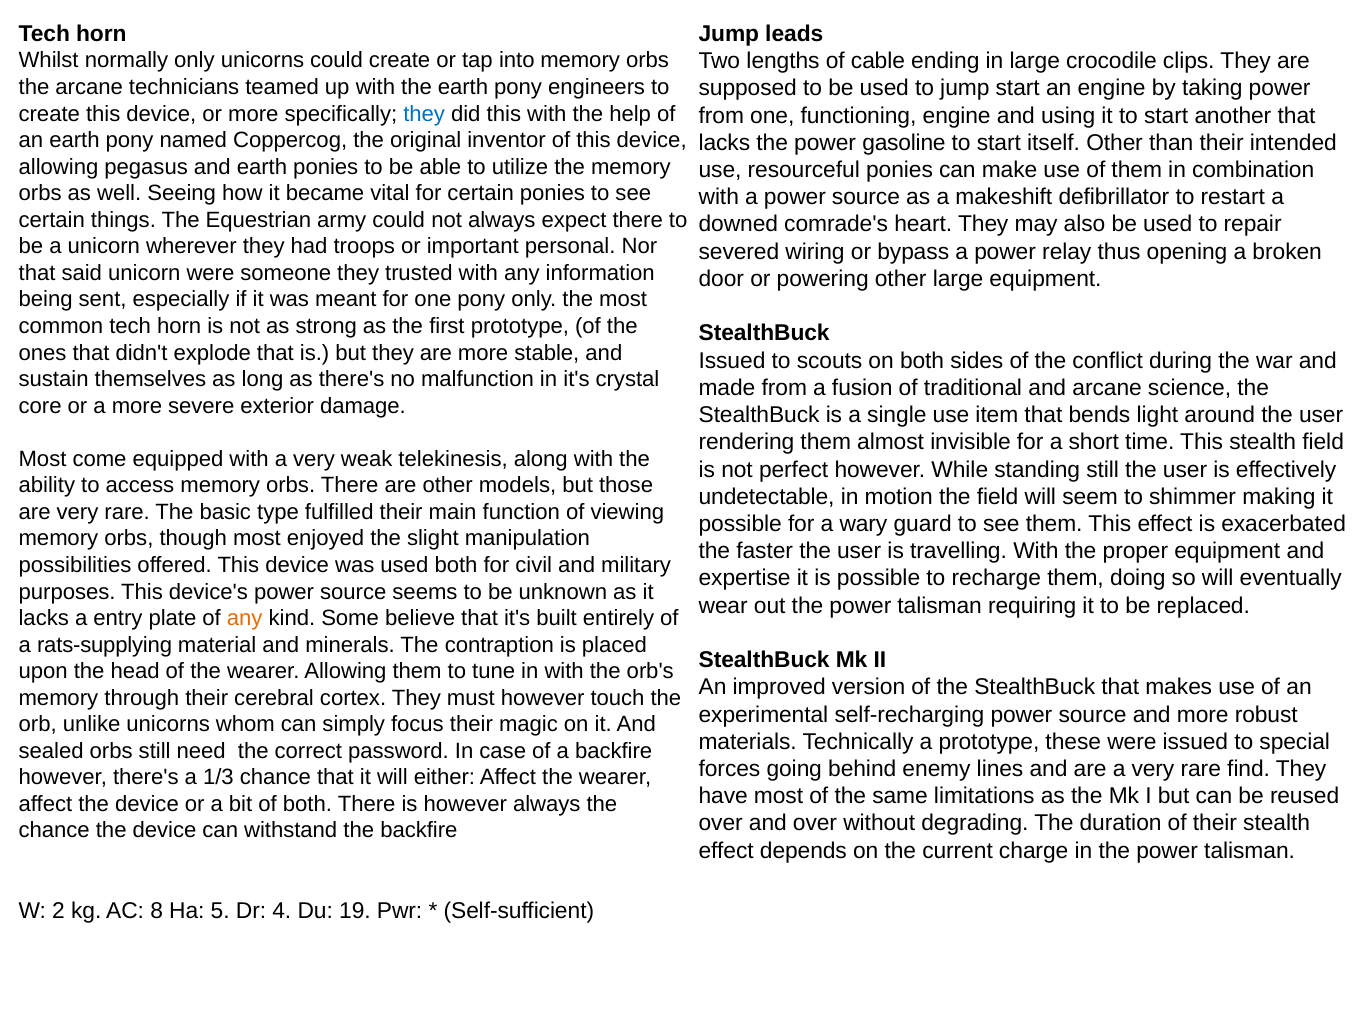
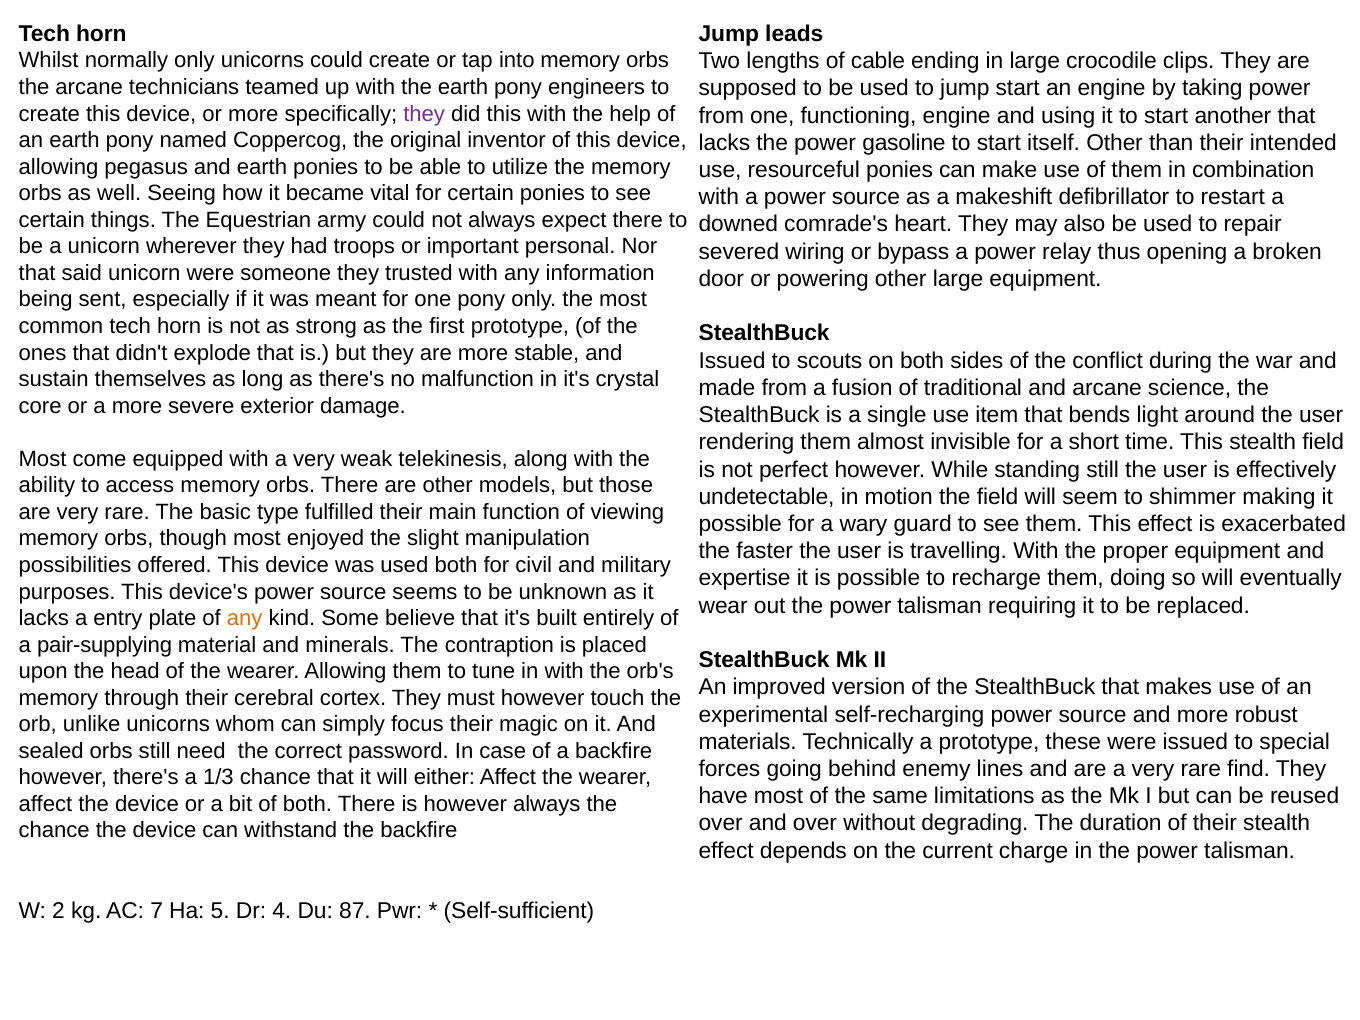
they at (424, 114) colour: blue -> purple
rats-supplying: rats-supplying -> pair-supplying
8: 8 -> 7
19: 19 -> 87
